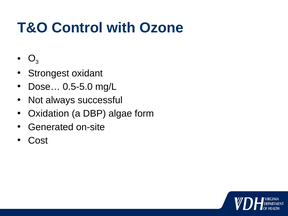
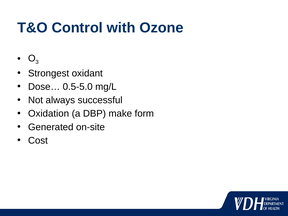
algae: algae -> make
